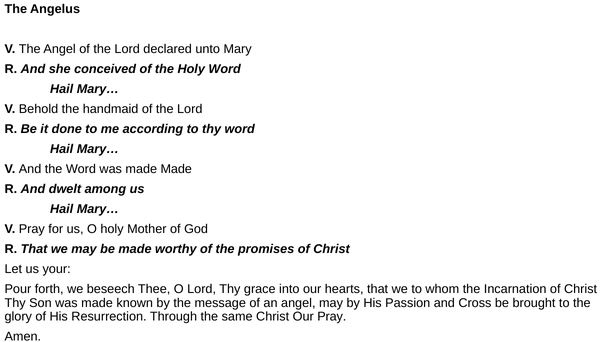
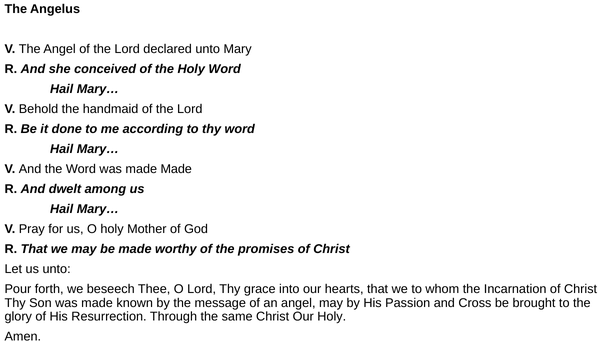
us your: your -> unto
Our Pray: Pray -> Holy
